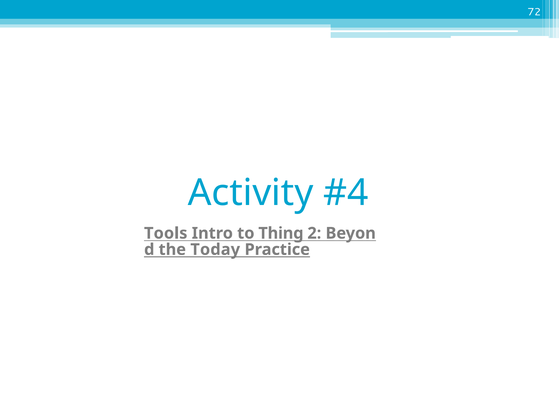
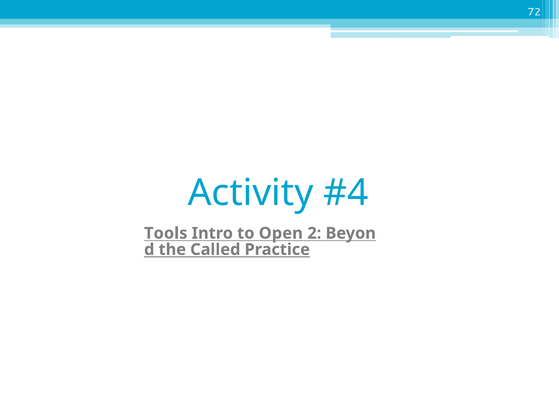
Thing: Thing -> Open
Today: Today -> Called
